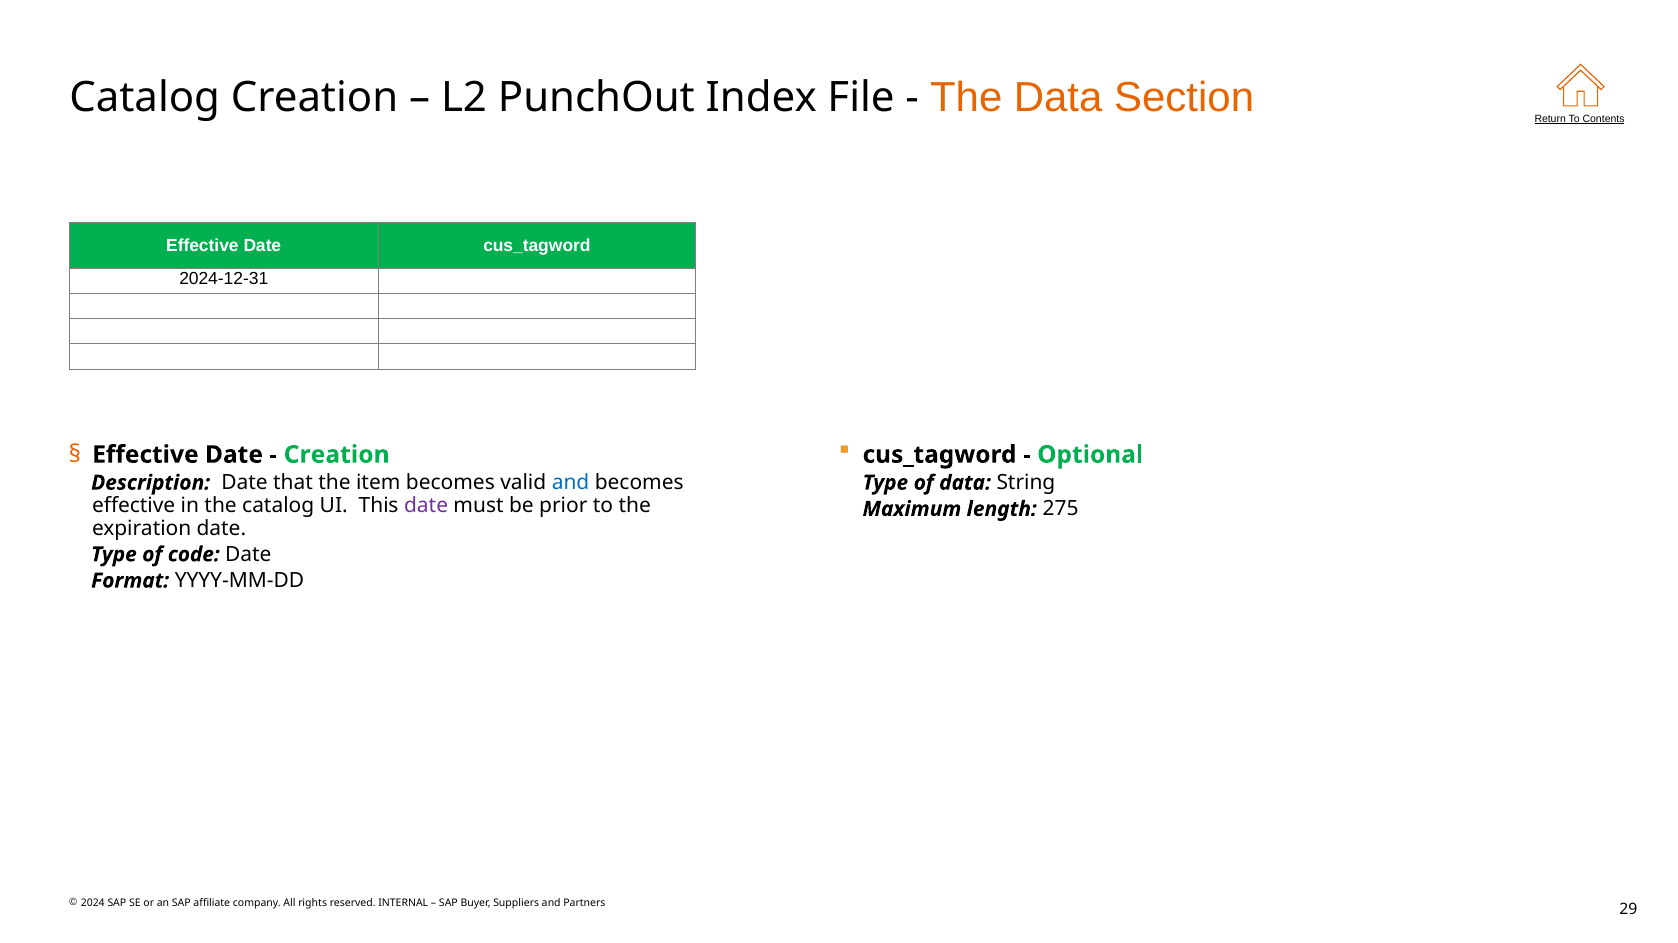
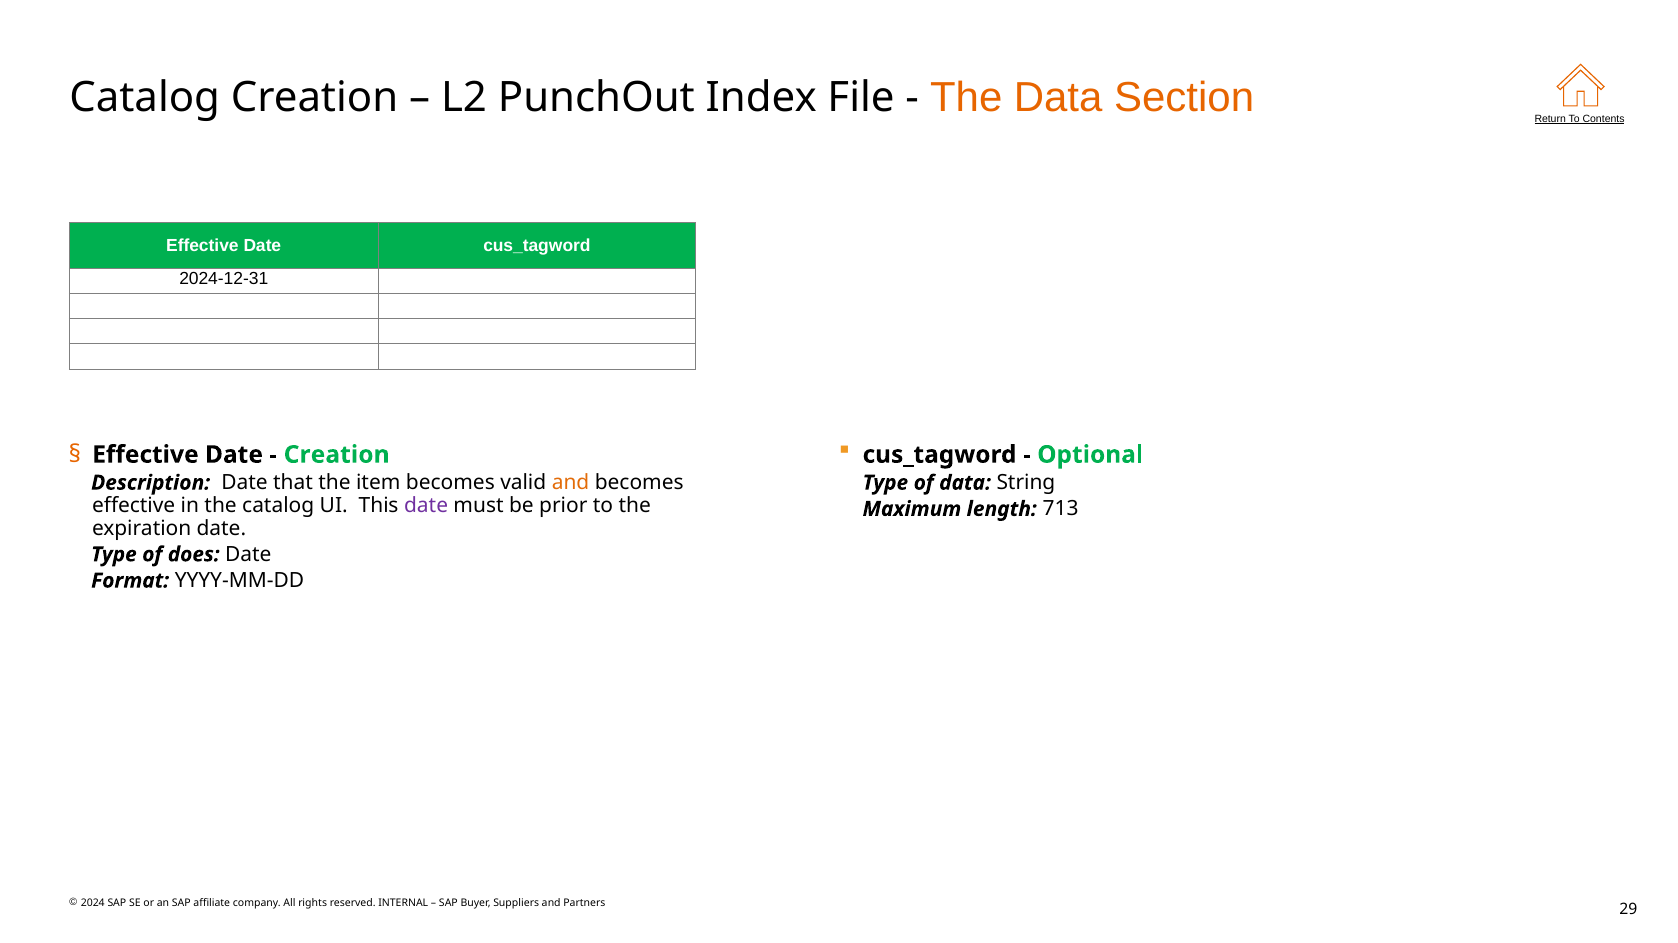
and at (571, 483) colour: blue -> orange
275: 275 -> 713
code: code -> does
